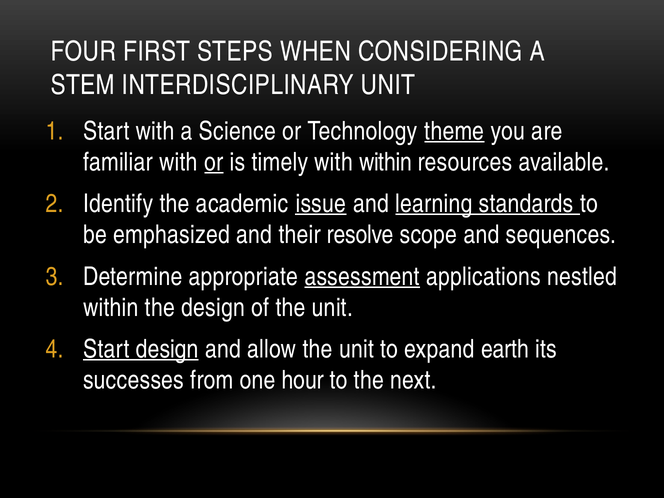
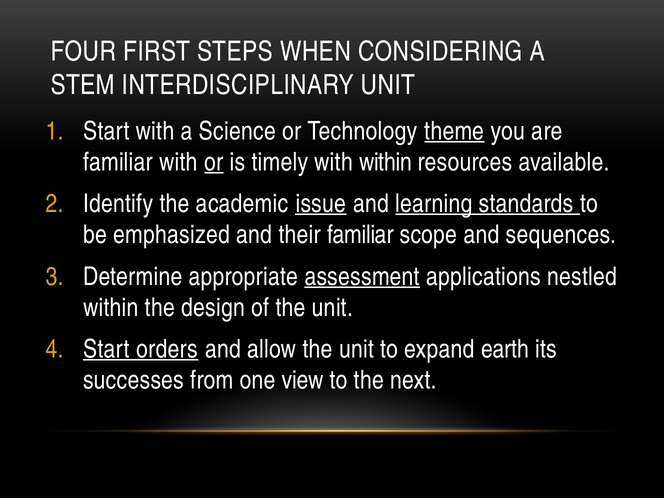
their resolve: resolve -> familiar
Start design: design -> orders
hour: hour -> view
